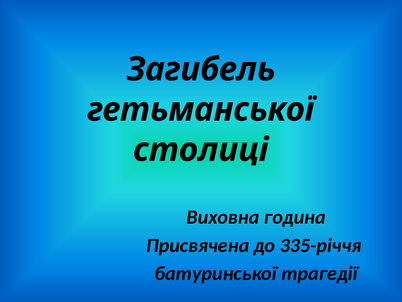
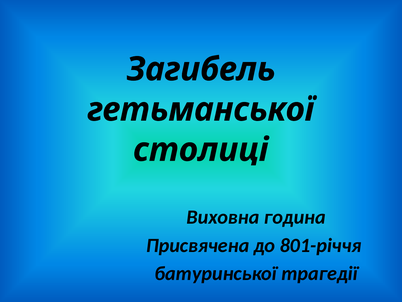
335-річчя: 335-річчя -> 801-річчя
